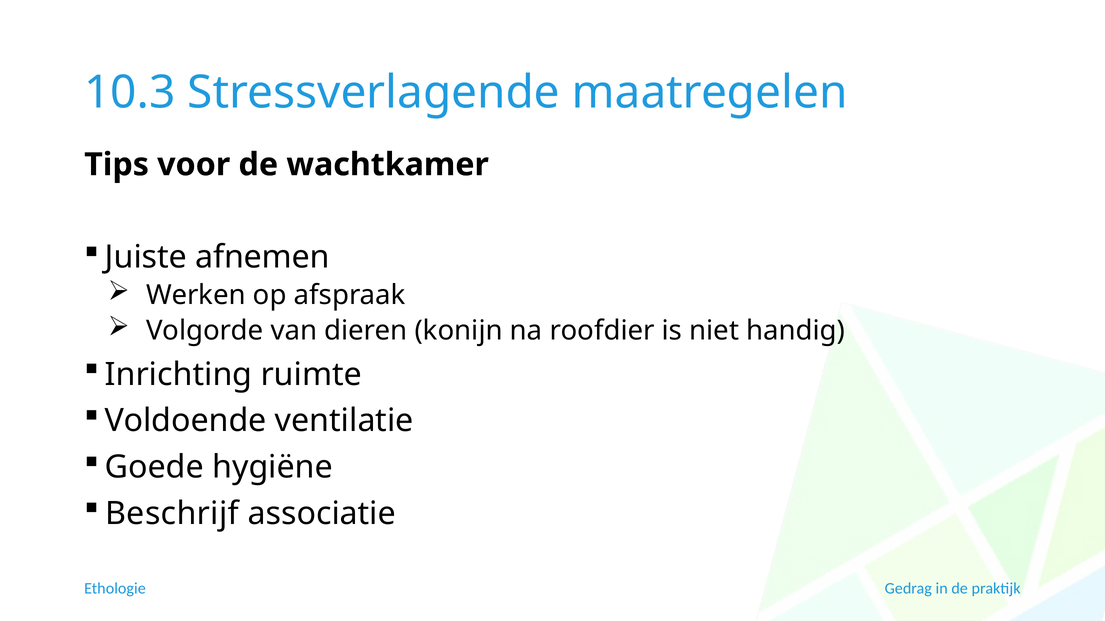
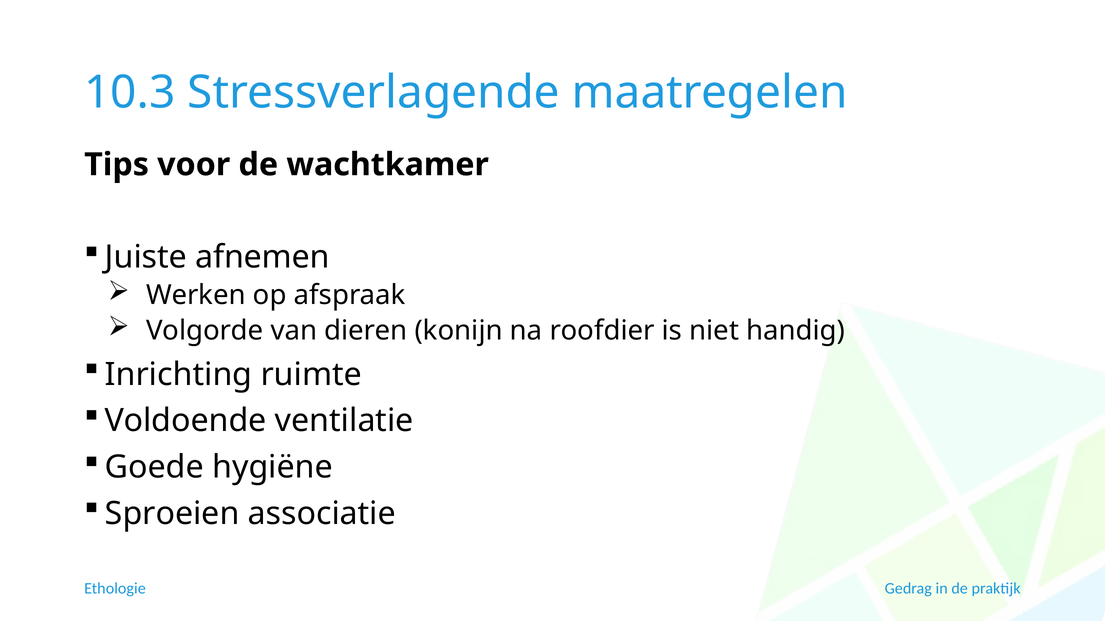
Beschrijf: Beschrijf -> Sproeien
